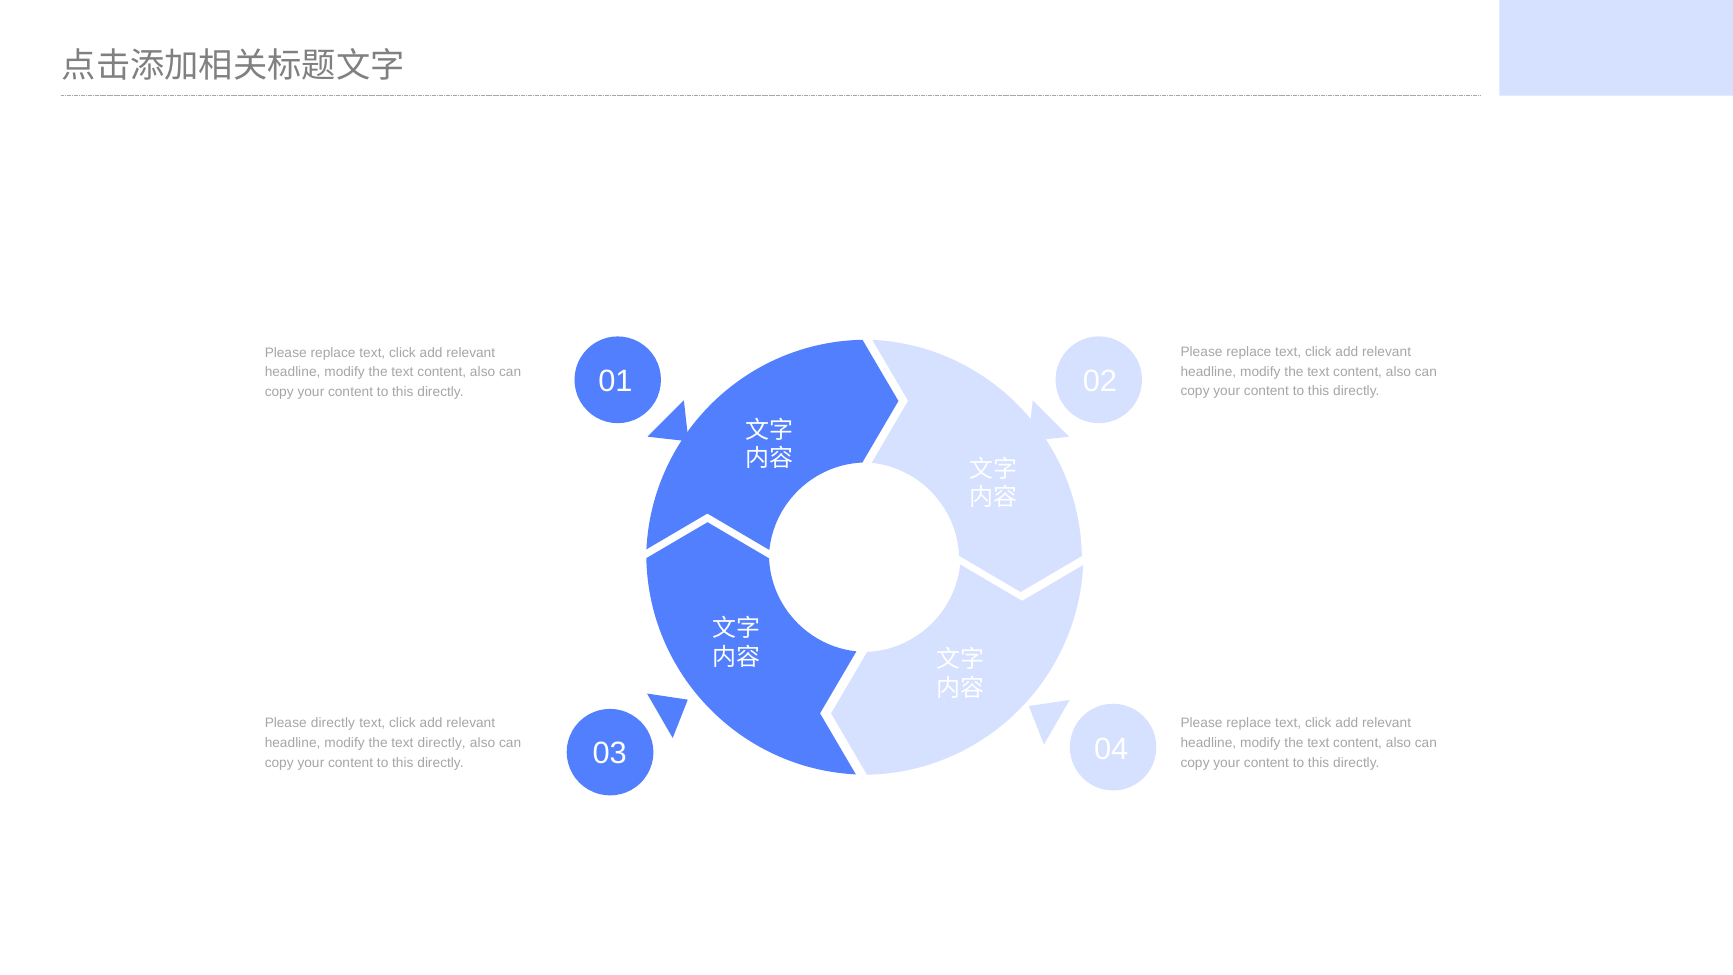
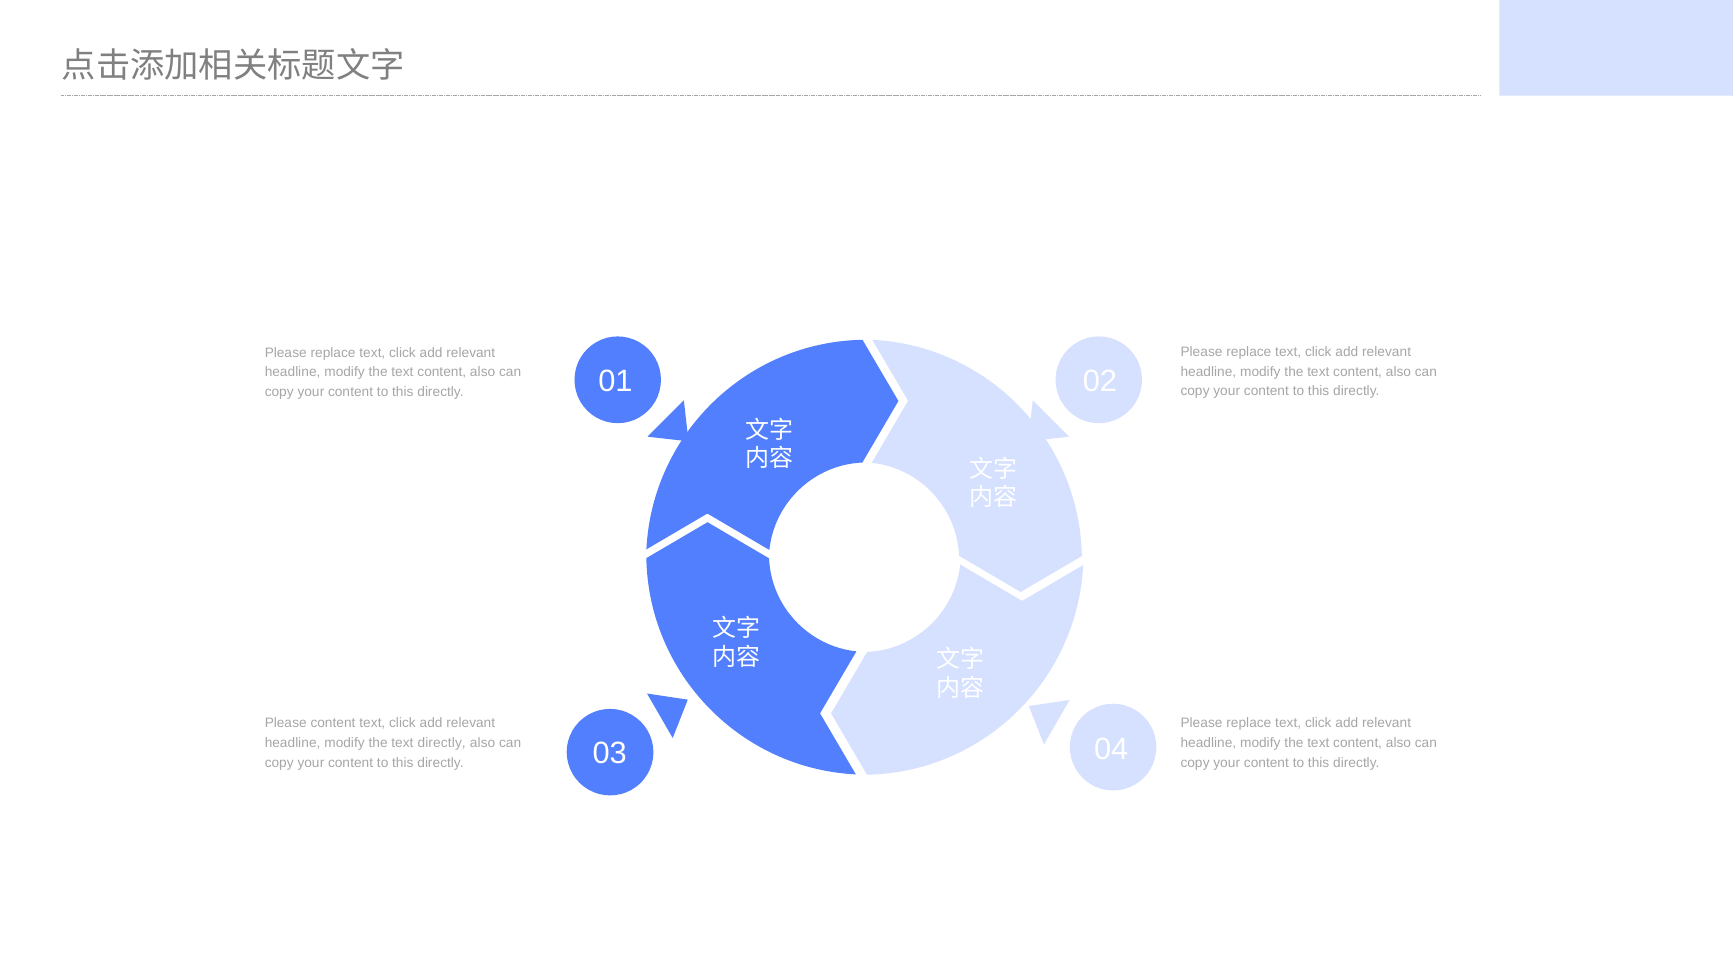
Please directly: directly -> content
